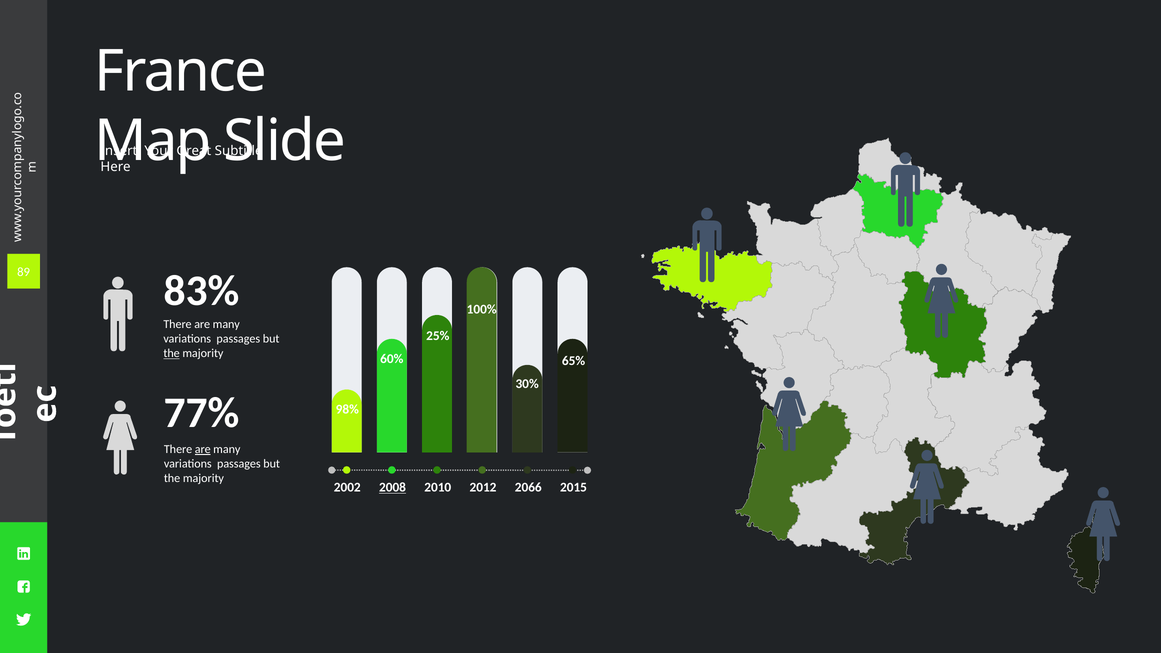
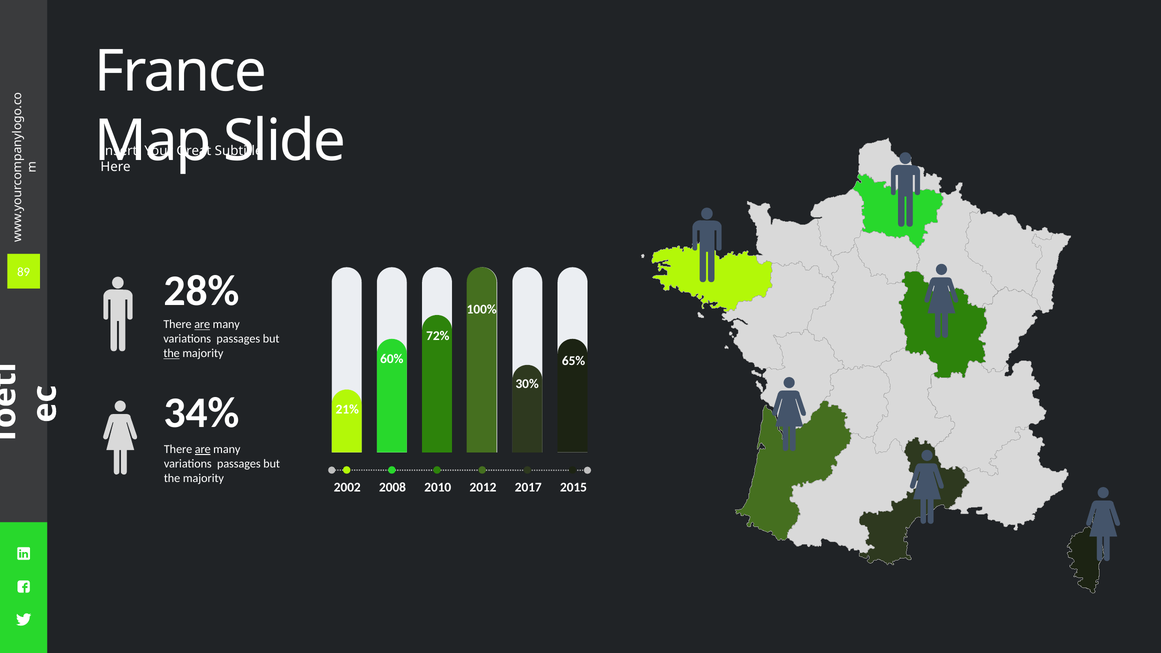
83%: 83% -> 28%
are at (202, 324) underline: none -> present
25%: 25% -> 72%
77%: 77% -> 34%
98%: 98% -> 21%
2008 underline: present -> none
2066: 2066 -> 2017
